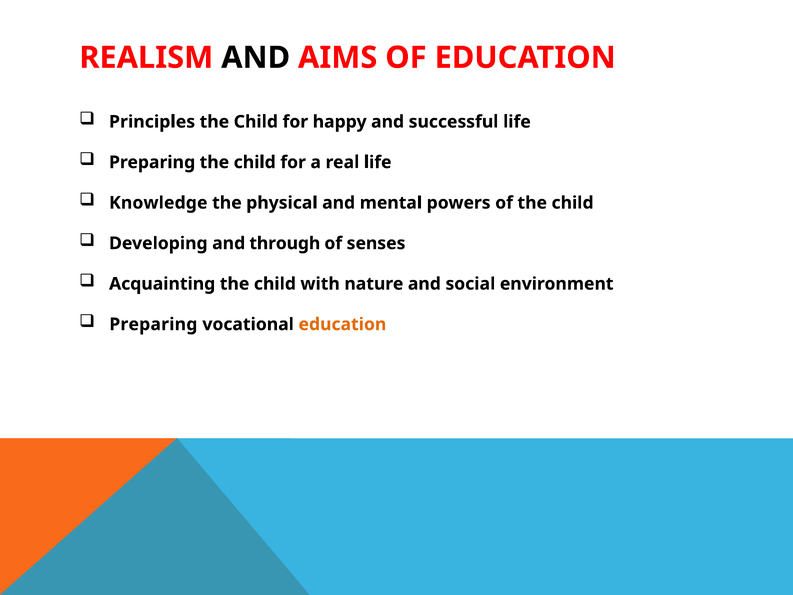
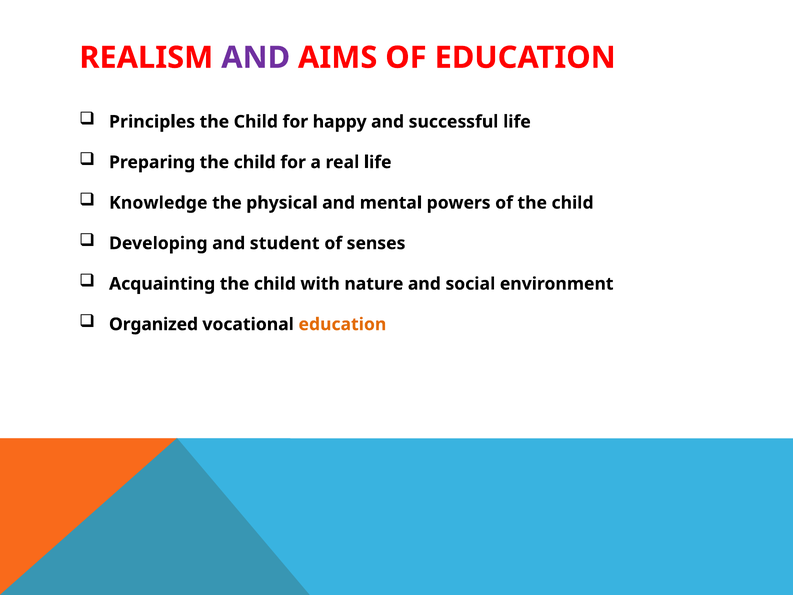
AND at (256, 58) colour: black -> purple
through: through -> student
Preparing at (153, 324): Preparing -> Organized
